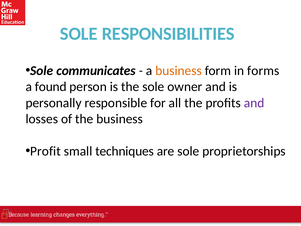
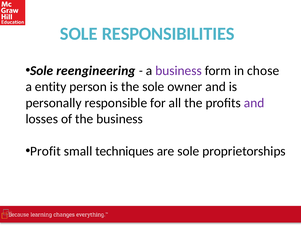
communicates: communicates -> reengineering
business at (179, 71) colour: orange -> purple
forms: forms -> chose
found: found -> entity
